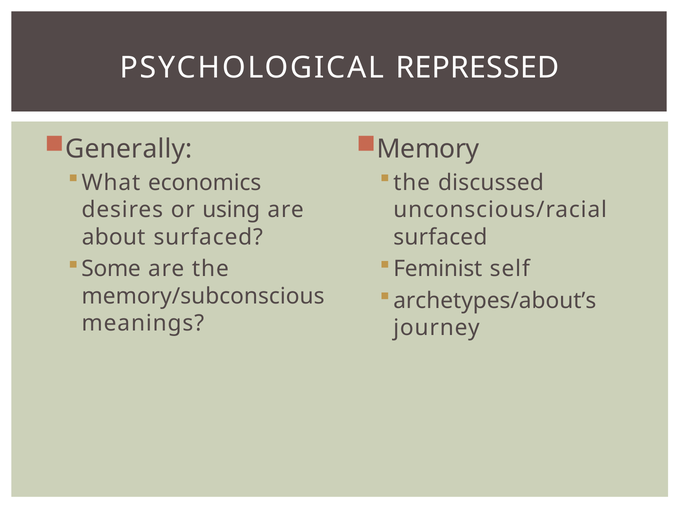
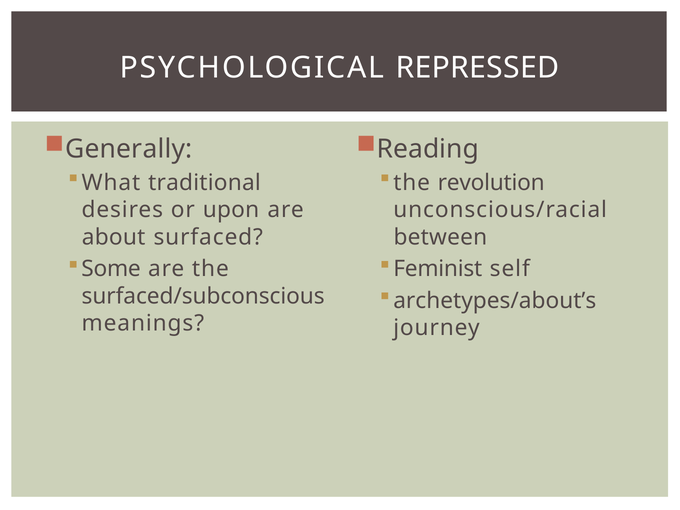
Memory: Memory -> Reading
economics: economics -> traditional
discussed: discussed -> revolution
using: using -> upon
surfaced at (440, 237): surfaced -> between
memory/subconscious: memory/subconscious -> surfaced/subconscious
